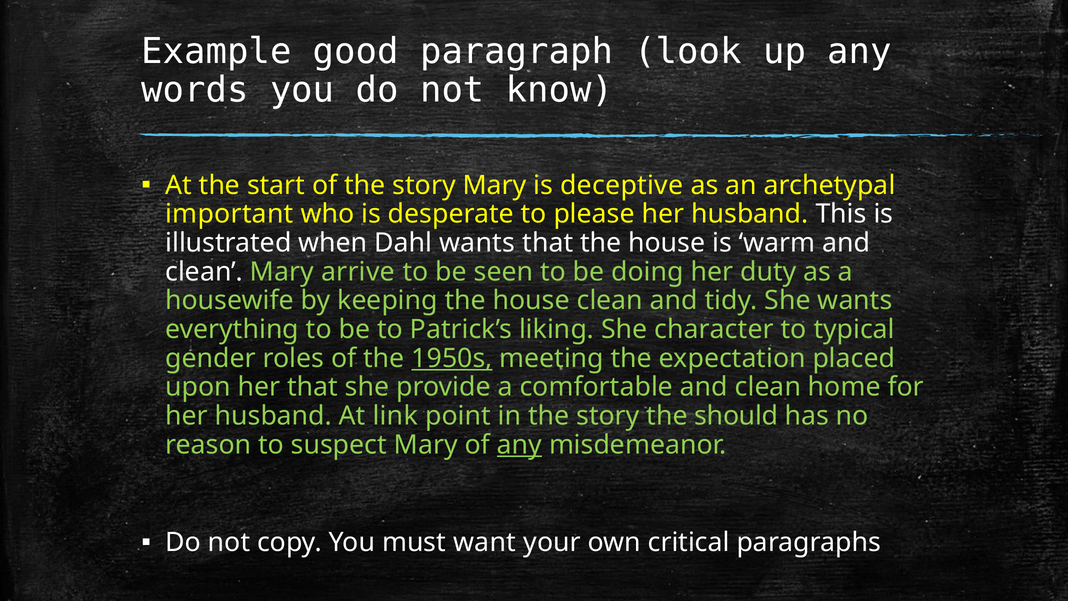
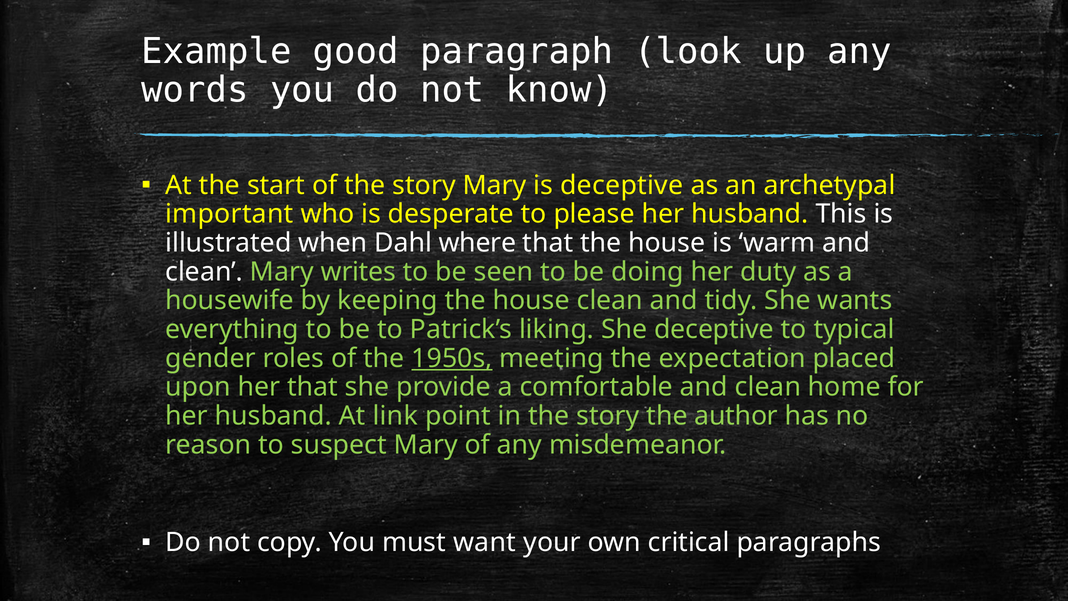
Dahl wants: wants -> where
arrive: arrive -> writes
She character: character -> deceptive
should: should -> author
any at (520, 445) underline: present -> none
